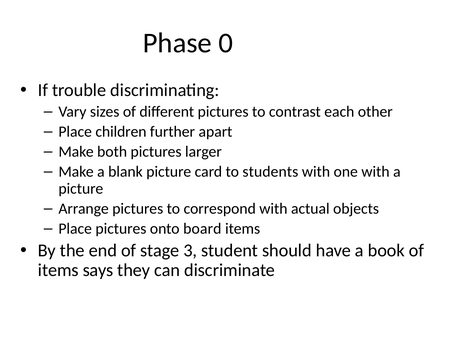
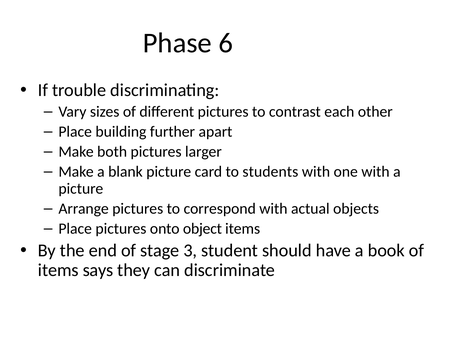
0: 0 -> 6
children: children -> building
board: board -> object
